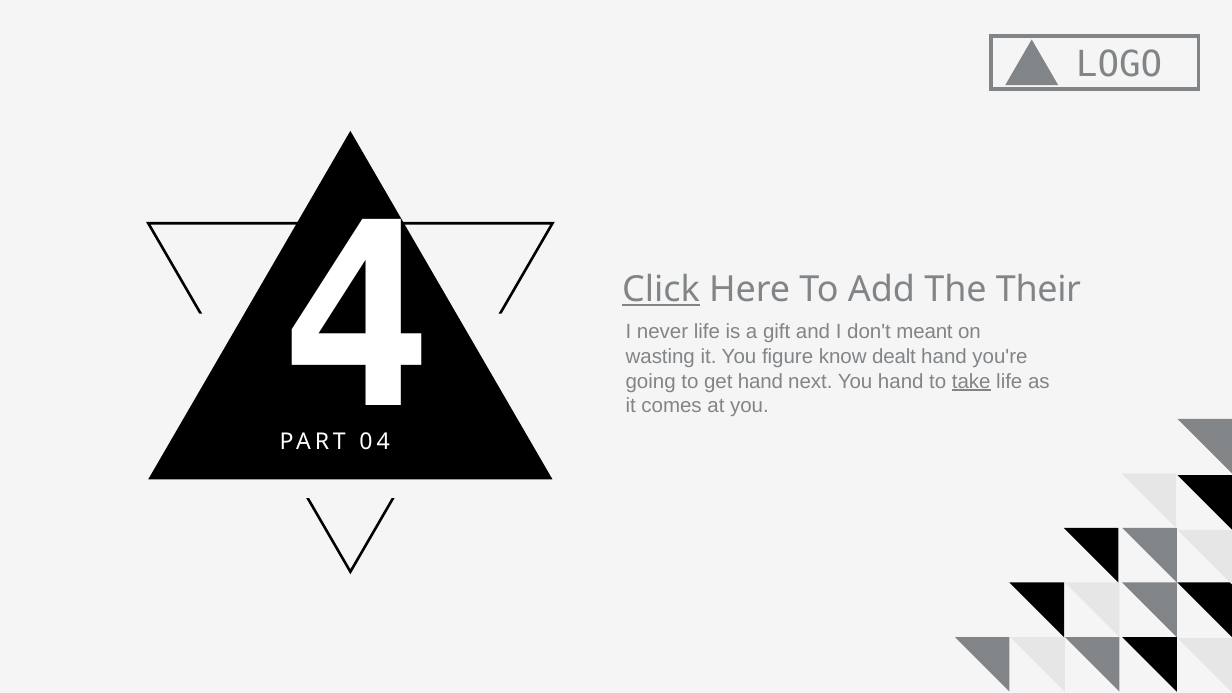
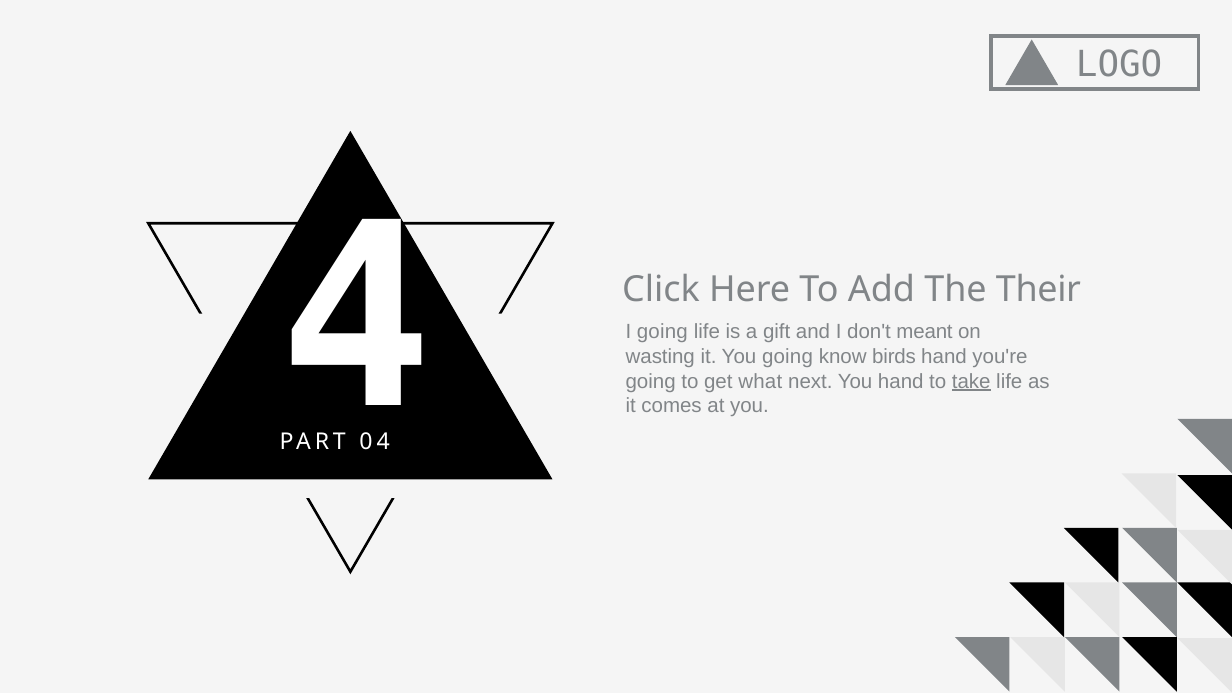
Click underline: present -> none
I never: never -> going
You figure: figure -> going
dealt: dealt -> birds
get hand: hand -> what
